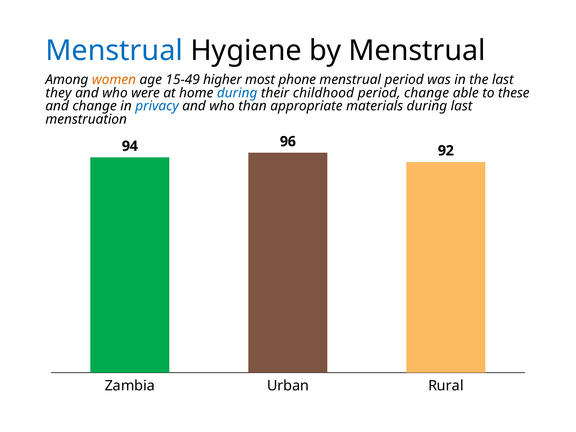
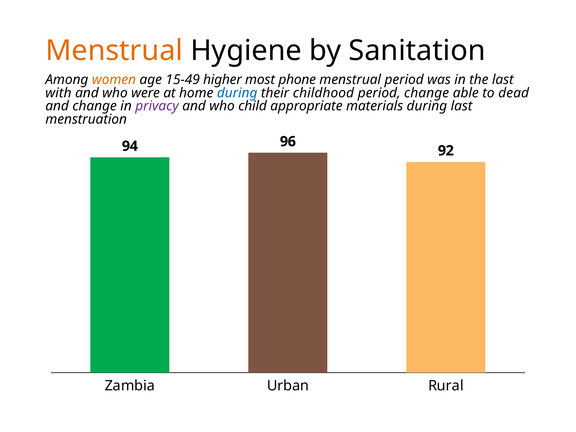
Menstrual at (114, 50) colour: blue -> orange
by Menstrual: Menstrual -> Sanitation
they: they -> with
these: these -> dead
privacy colour: blue -> purple
than: than -> child
